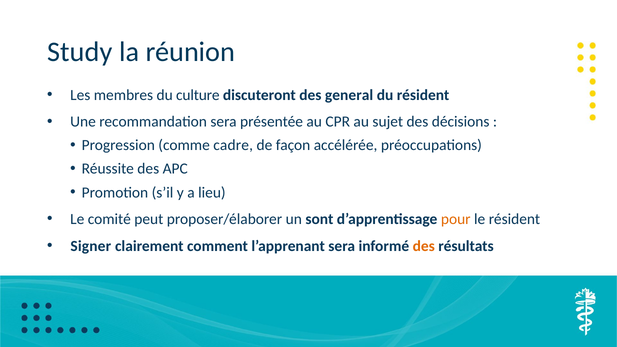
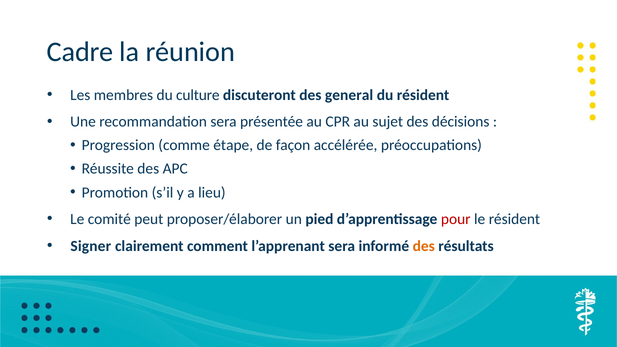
Study: Study -> Cadre
cadre: cadre -> étape
sont: sont -> pied
pour colour: orange -> red
